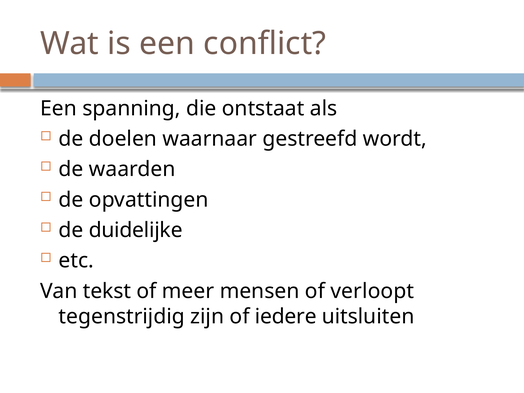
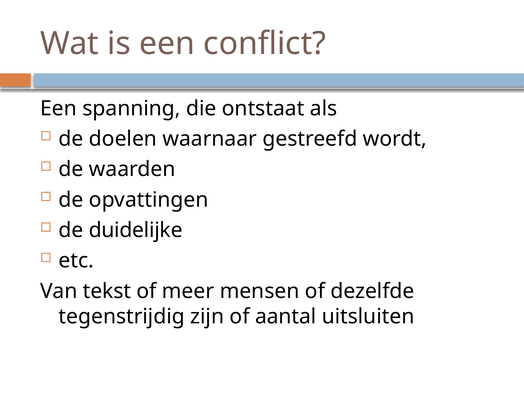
verloopt: verloopt -> dezelfde
iedere: iedere -> aantal
